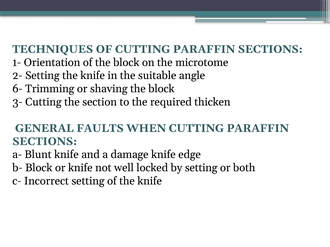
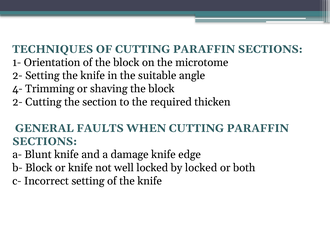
6-: 6- -> 4-
3- at (17, 102): 3- -> 2-
by setting: setting -> locked
